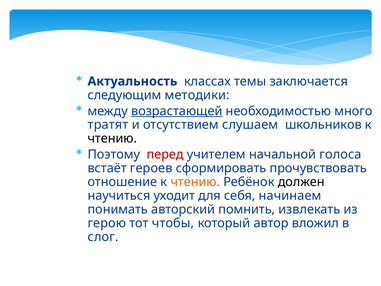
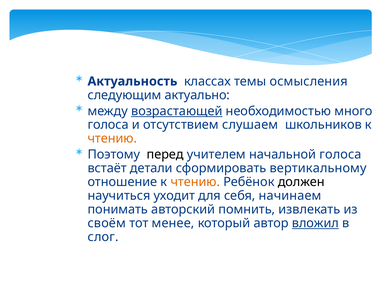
заключается: заключается -> осмысления
методики: методики -> актуально
тратят at (108, 125): тратят -> голоса
чтению at (112, 138) colour: black -> orange
перед colour: red -> black
героев: героев -> детали
прочувствовать: прочувствовать -> вертикальному
герою: герою -> своём
чтобы: чтобы -> менее
вложил underline: none -> present
